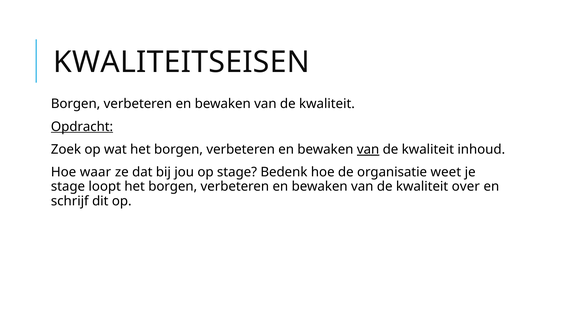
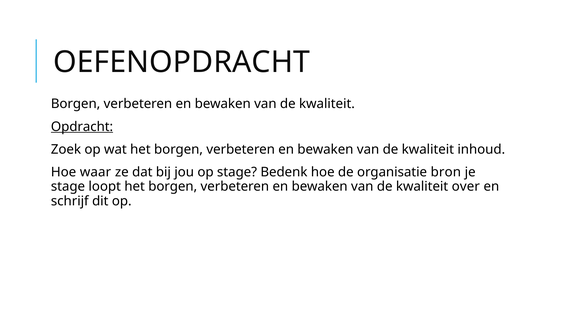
KWALITEITSEISEN: KWALITEITSEISEN -> OEFENOPDRACHT
van at (368, 150) underline: present -> none
weet: weet -> bron
